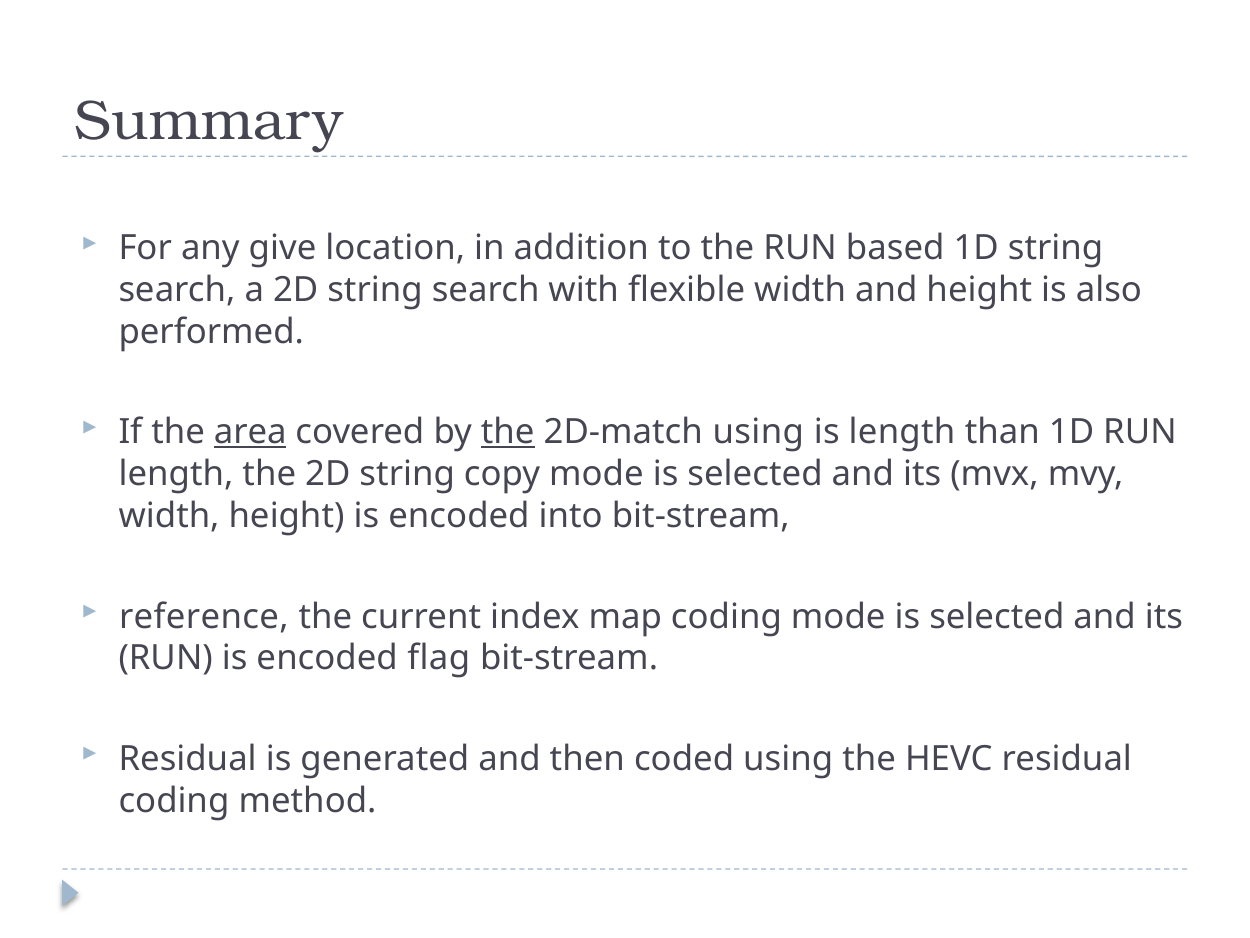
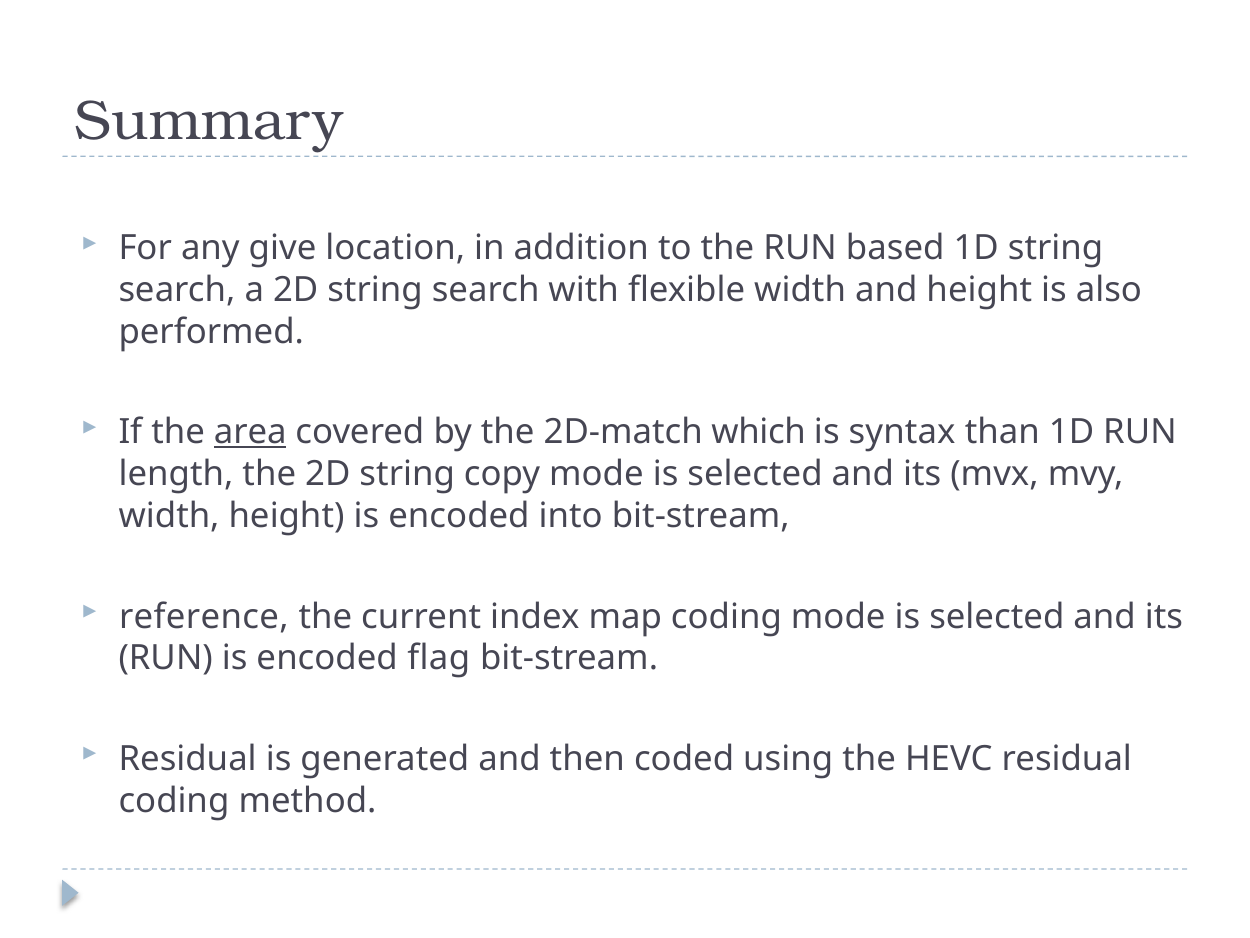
the at (508, 432) underline: present -> none
2D-match using: using -> which
is length: length -> syntax
